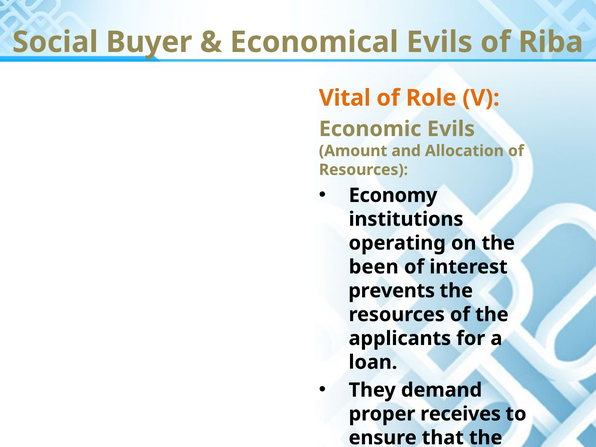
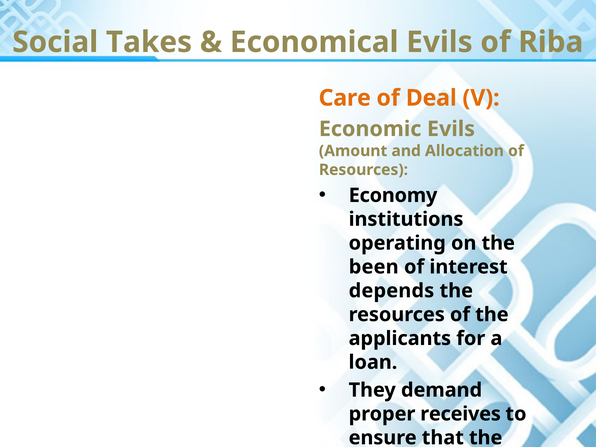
Buyer: Buyer -> Takes
Vital: Vital -> Care
Role: Role -> Deal
prevents: prevents -> depends
